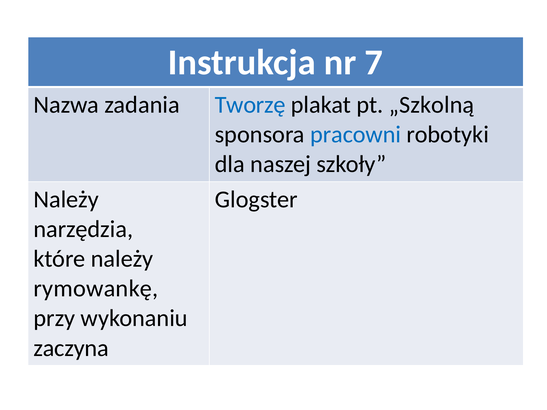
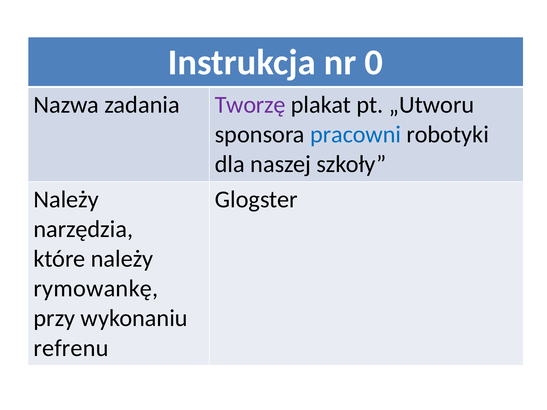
7: 7 -> 0
Tworzę colour: blue -> purple
„Szkolną: „Szkolną -> „Utworu
zaczyna: zaczyna -> refrenu
